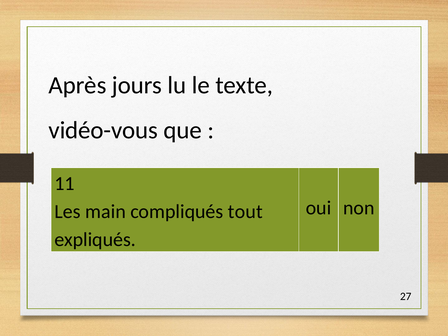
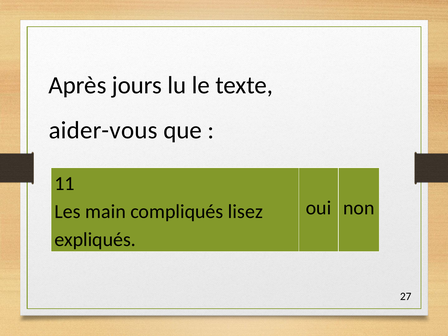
vidéo-vous: vidéo-vous -> aider-vous
tout: tout -> lisez
